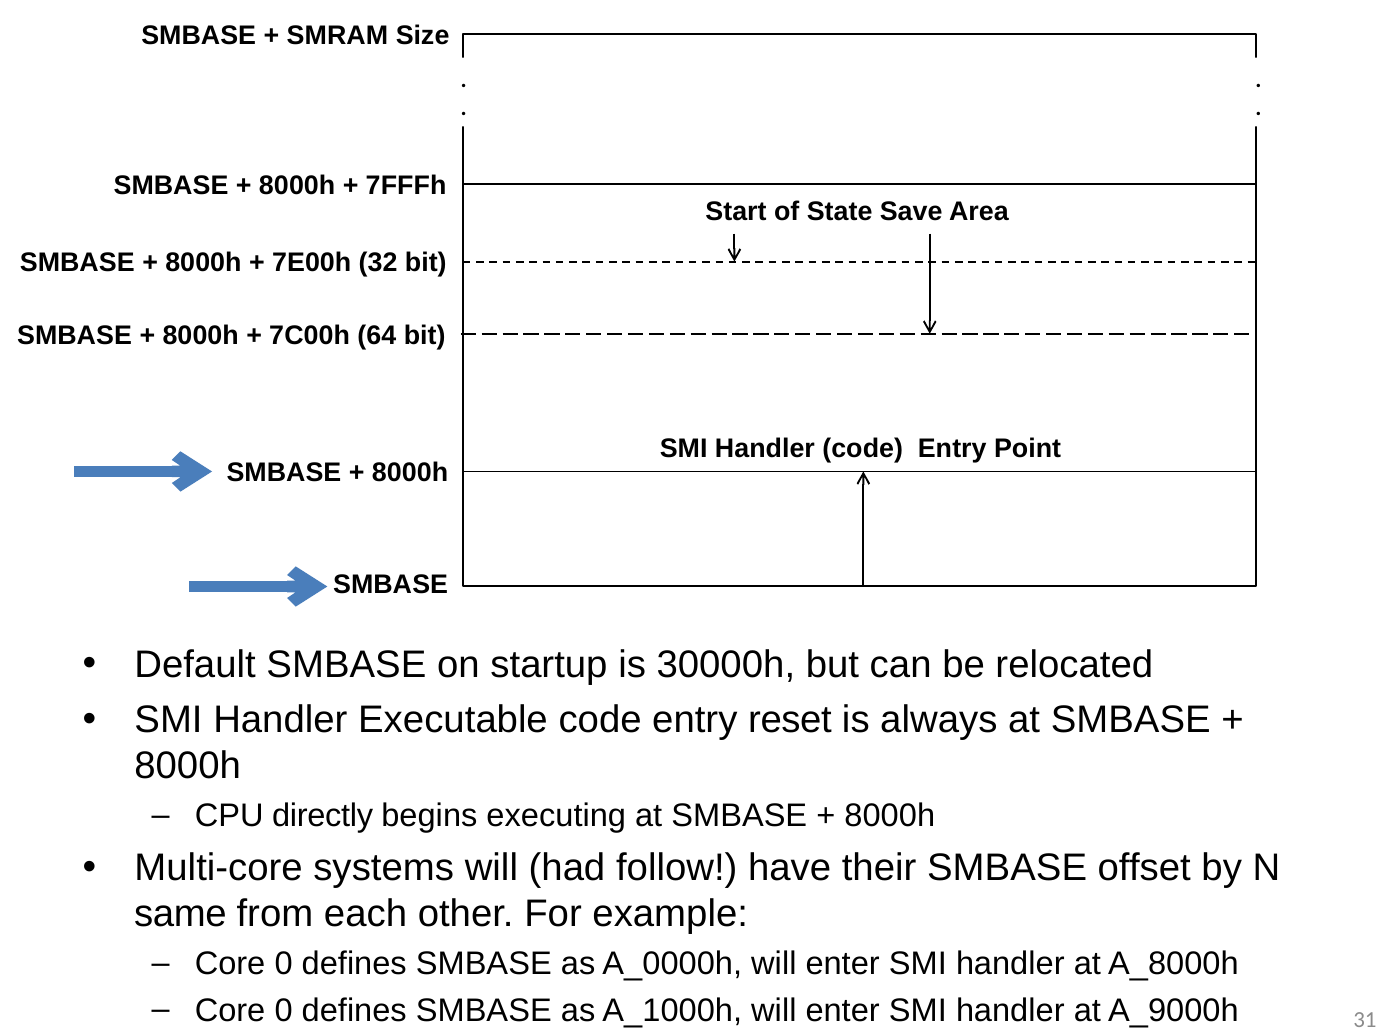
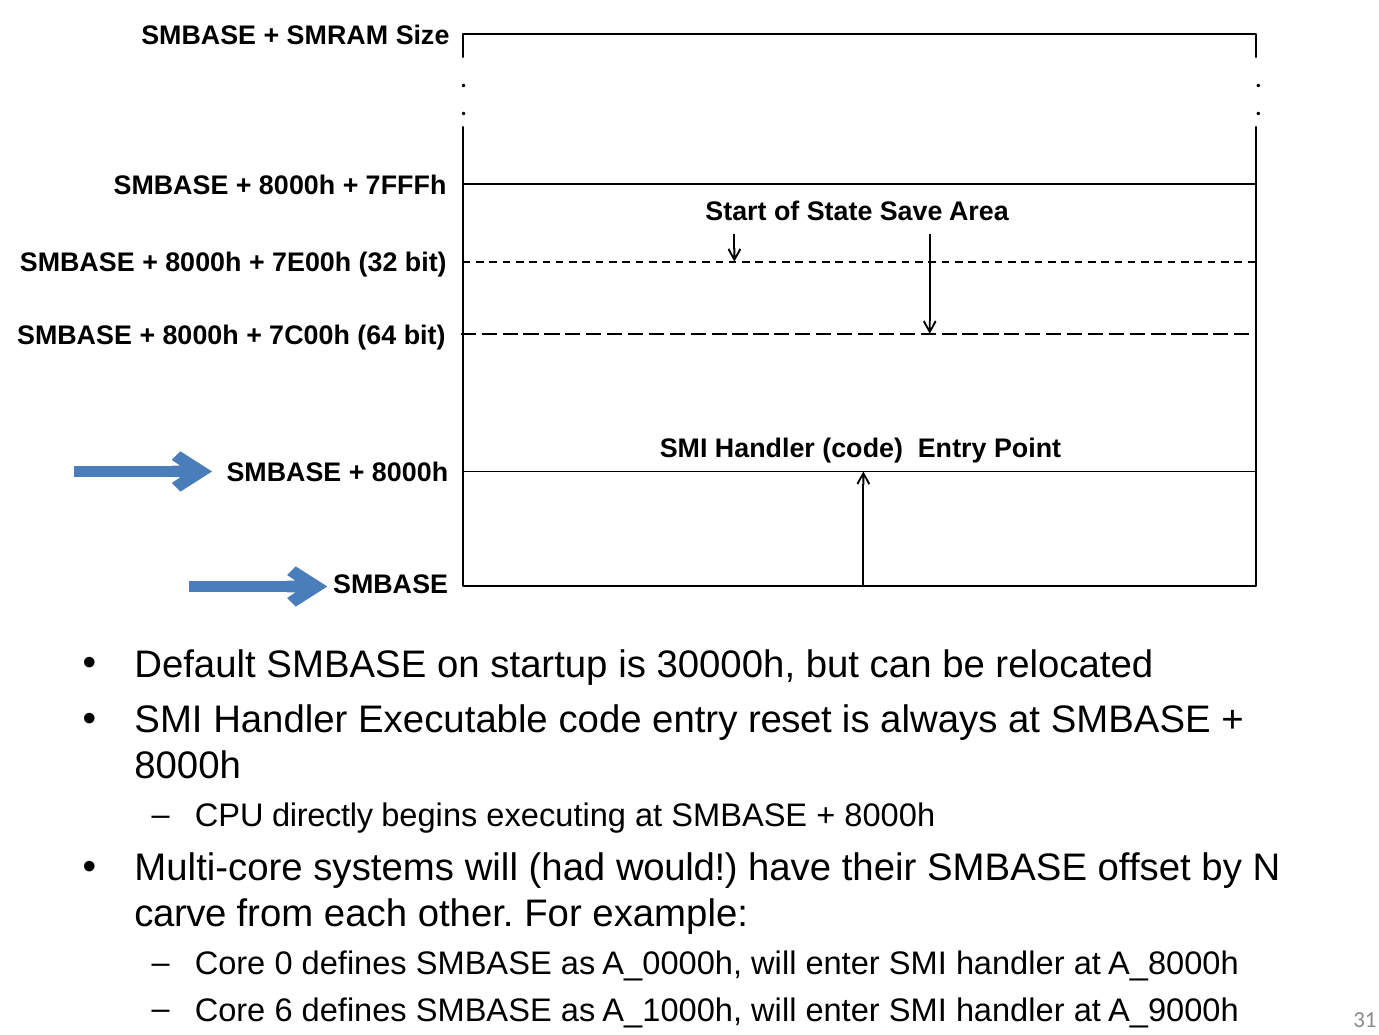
follow: follow -> would
same: same -> carve
0 at (284, 1010): 0 -> 6
